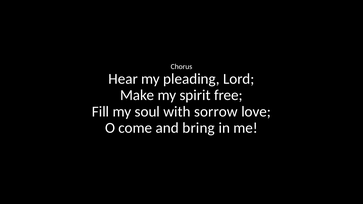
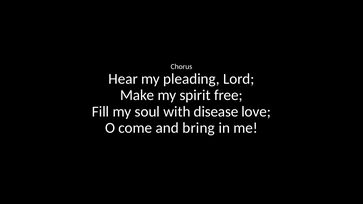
sorrow: sorrow -> disease
